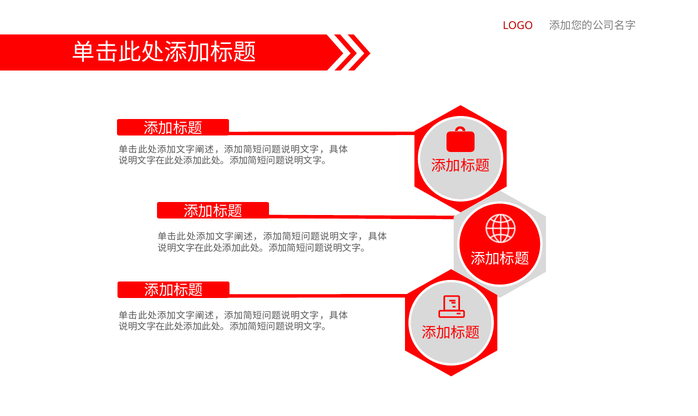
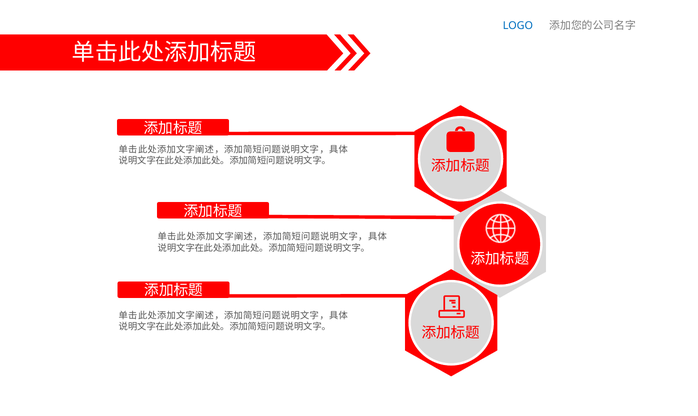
LOGO colour: red -> blue
